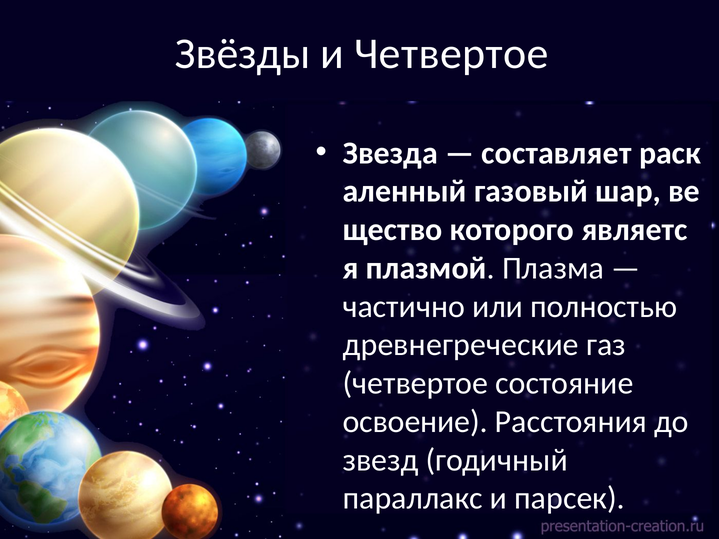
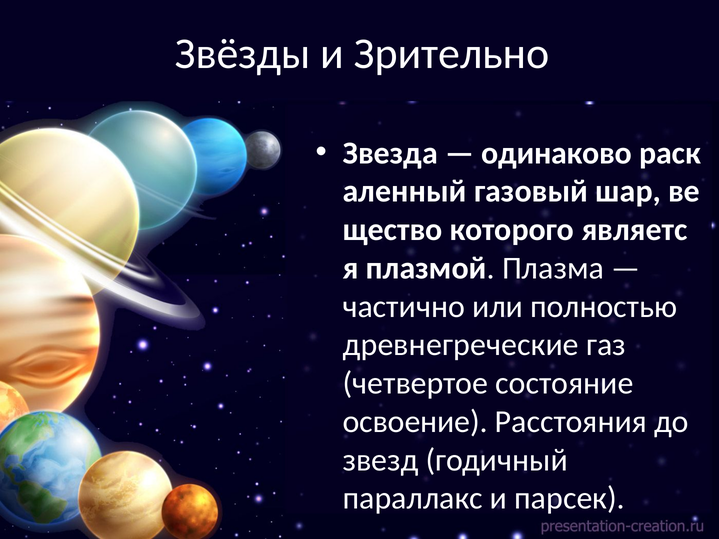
и Четвертое: Четвертое -> Зрительно
составляет: составляет -> одинаково
